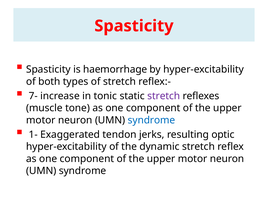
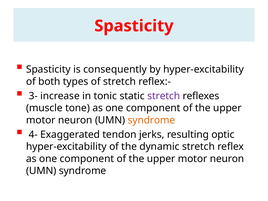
haemorrhage: haemorrhage -> consequently
7-: 7- -> 3-
syndrome at (151, 120) colour: blue -> orange
1-: 1- -> 4-
